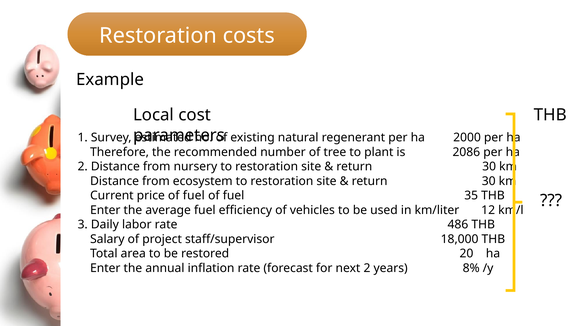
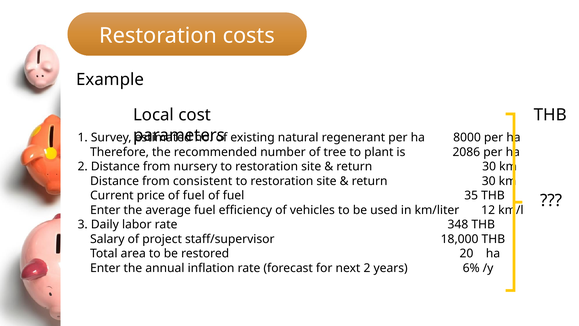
2000: 2000 -> 8000
ecosystem: ecosystem -> consistent
486: 486 -> 348
8%: 8% -> 6%
